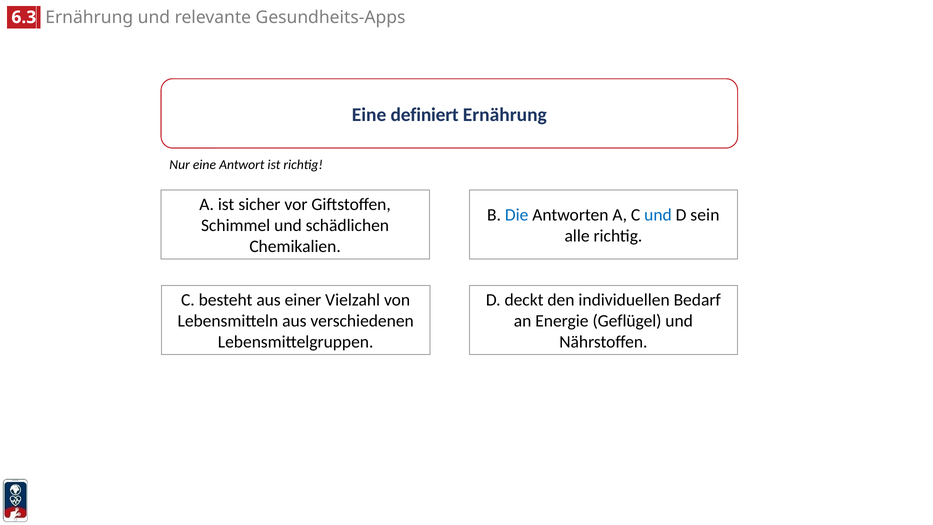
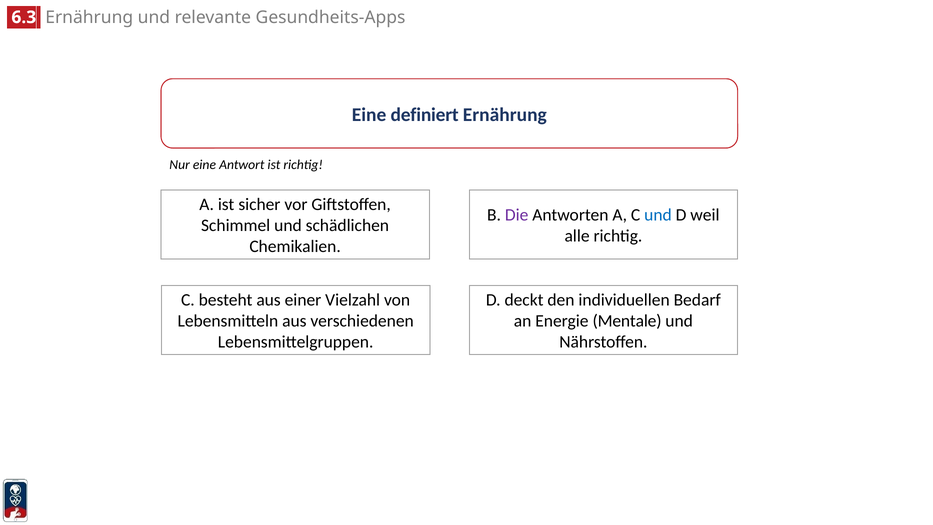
Die colour: blue -> purple
sein: sein -> weil
Geflügel: Geflügel -> Mentale
